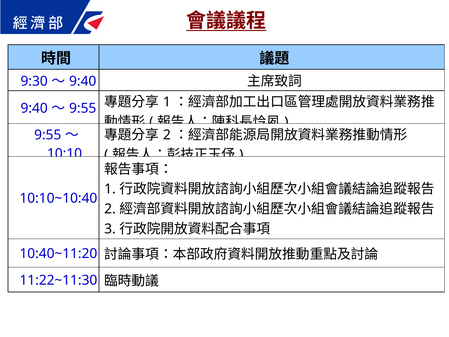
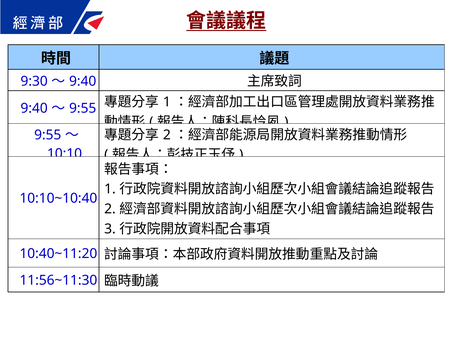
11:22~11:30: 11:22~11:30 -> 11:56~11:30
